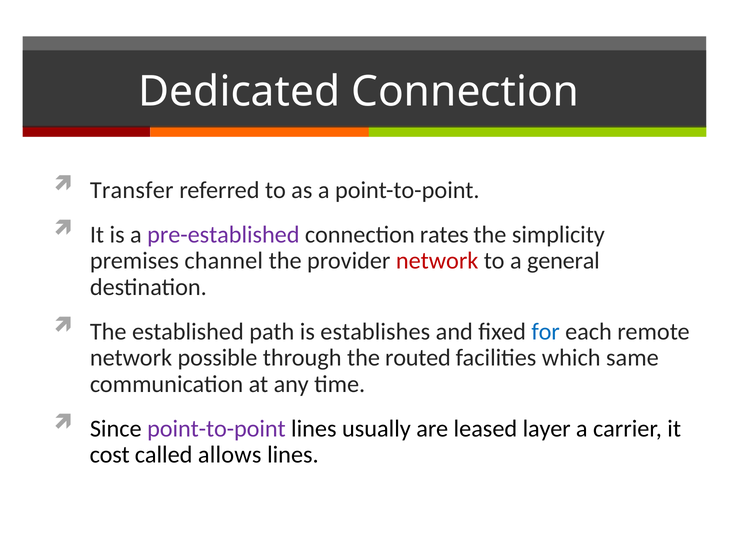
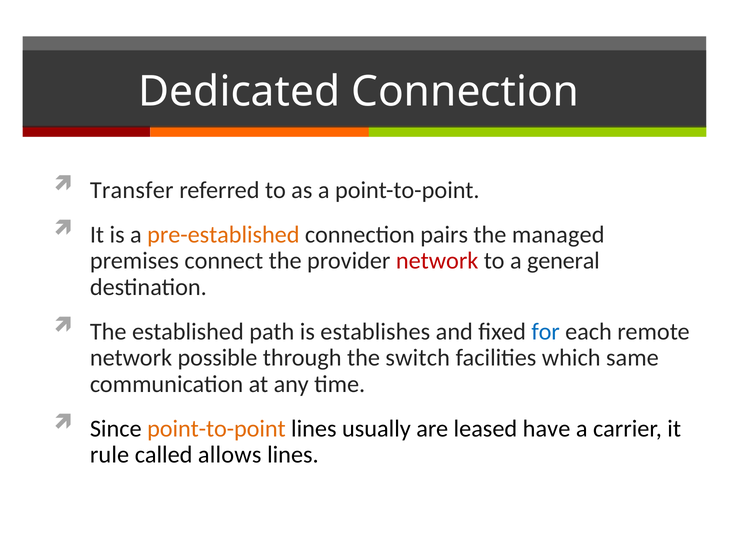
pre-established colour: purple -> orange
rates: rates -> pairs
simplicity: simplicity -> managed
channel: channel -> connect
routed: routed -> switch
point-to-point at (216, 428) colour: purple -> orange
layer: layer -> have
cost: cost -> rule
